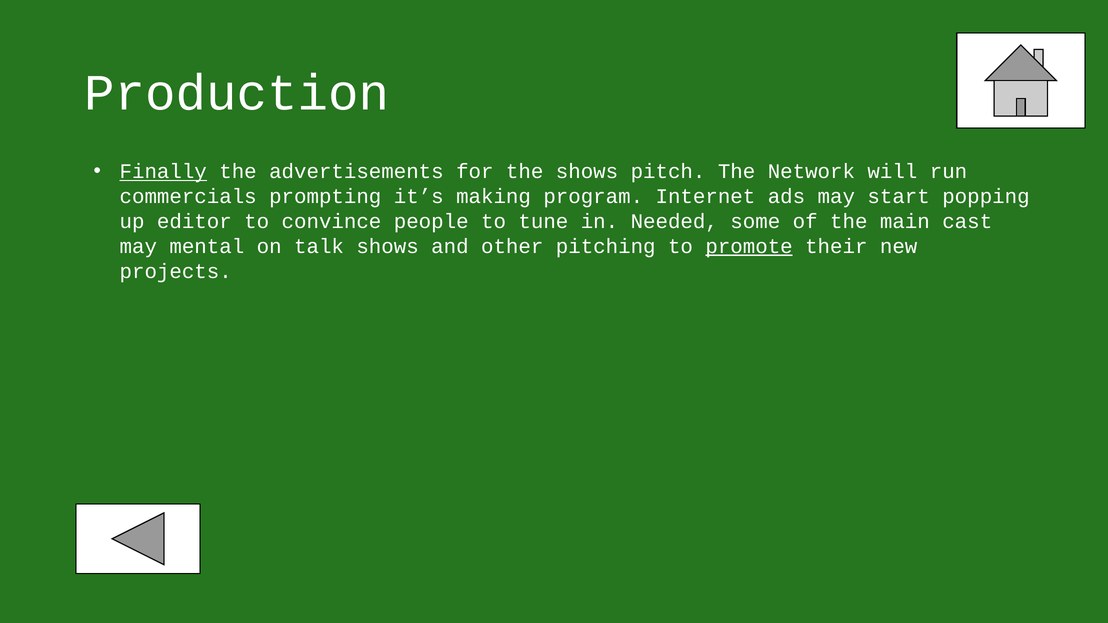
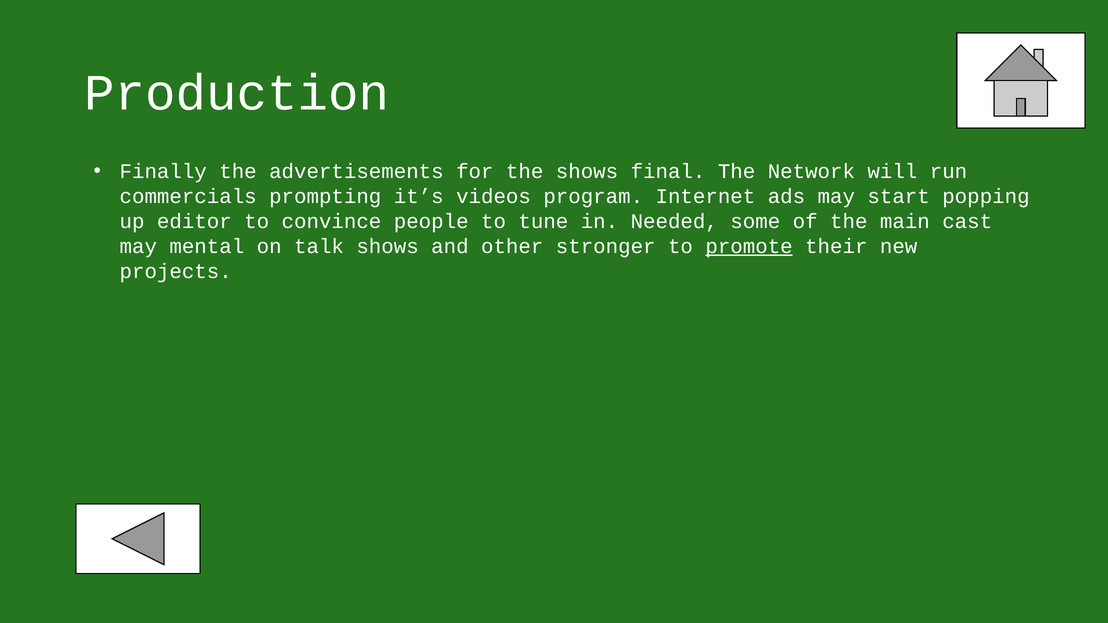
Finally underline: present -> none
pitch: pitch -> final
making: making -> videos
pitching: pitching -> stronger
